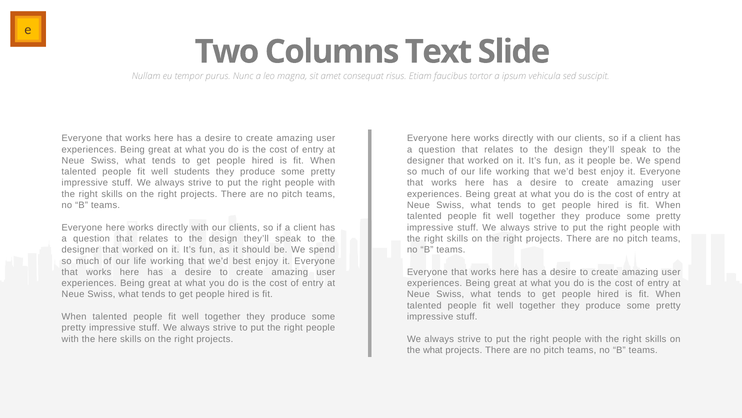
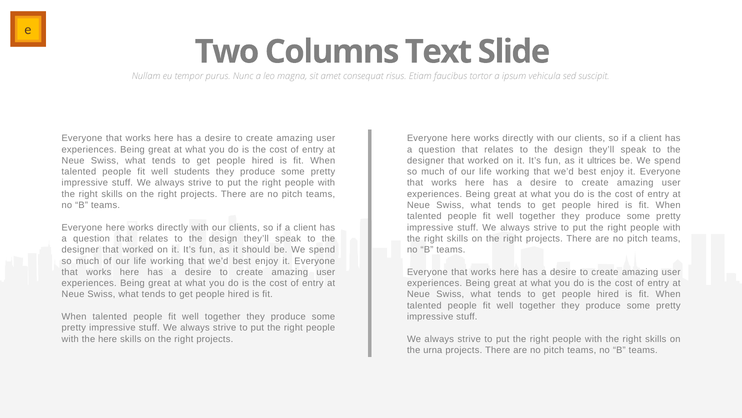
it people: people -> ultrices
the what: what -> urna
